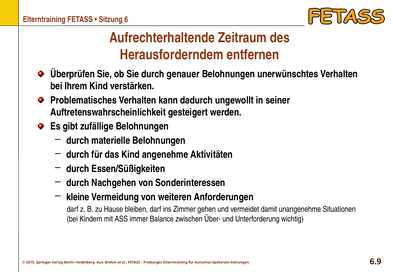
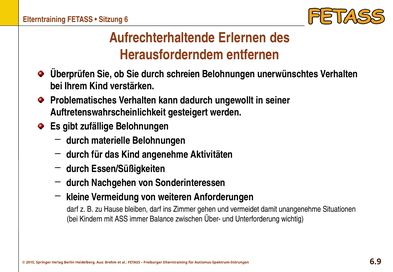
Zeitraum: Zeitraum -> Erlernen
genauer: genauer -> schreien
